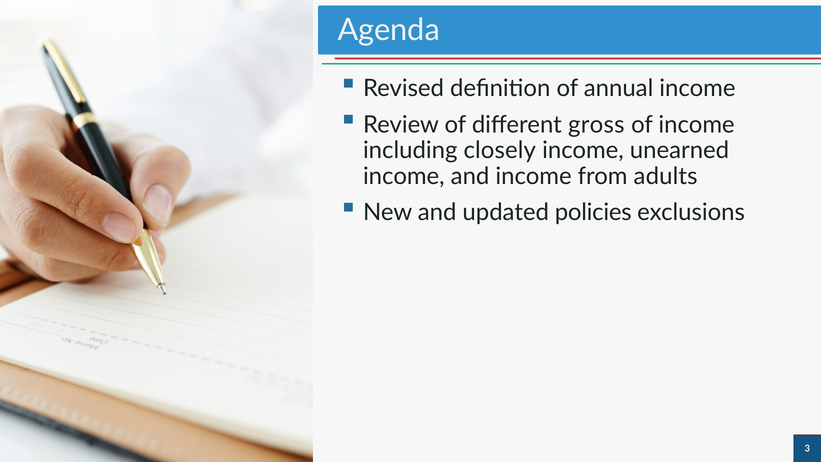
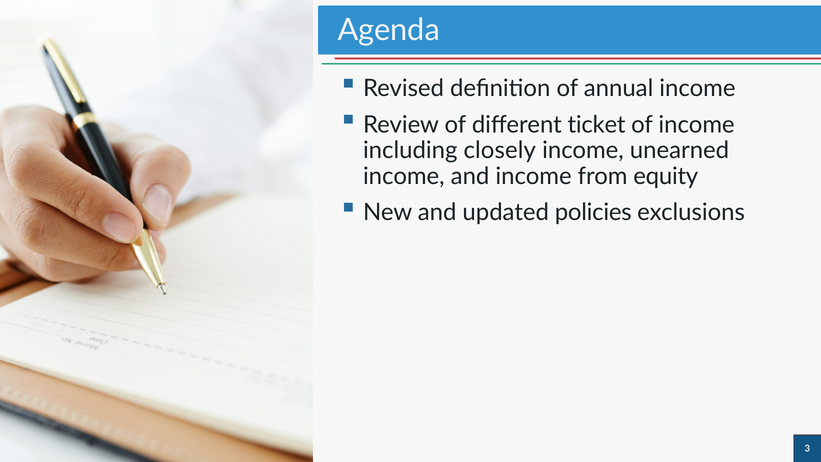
gross: gross -> ticket
adults: adults -> equity
